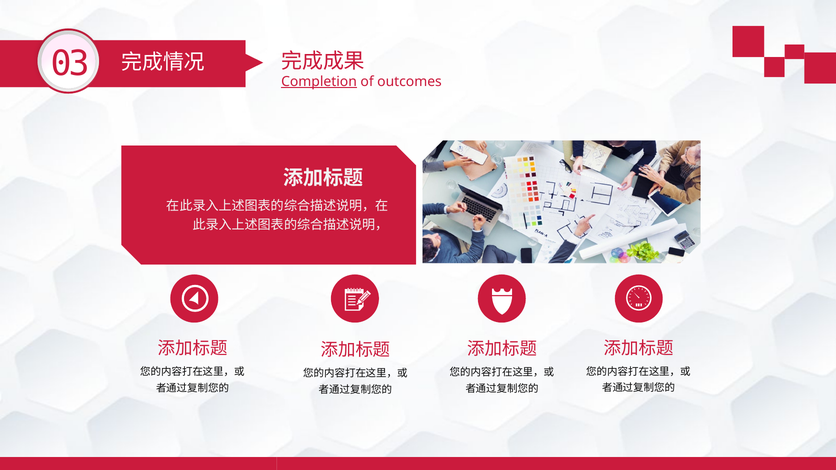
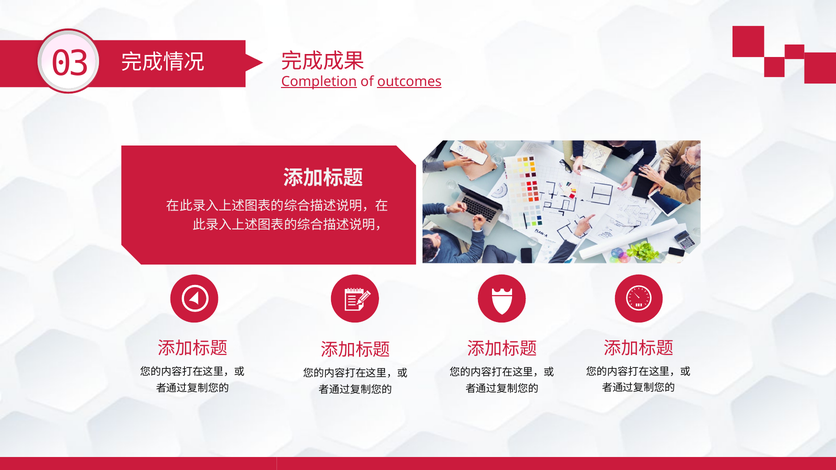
outcomes underline: none -> present
